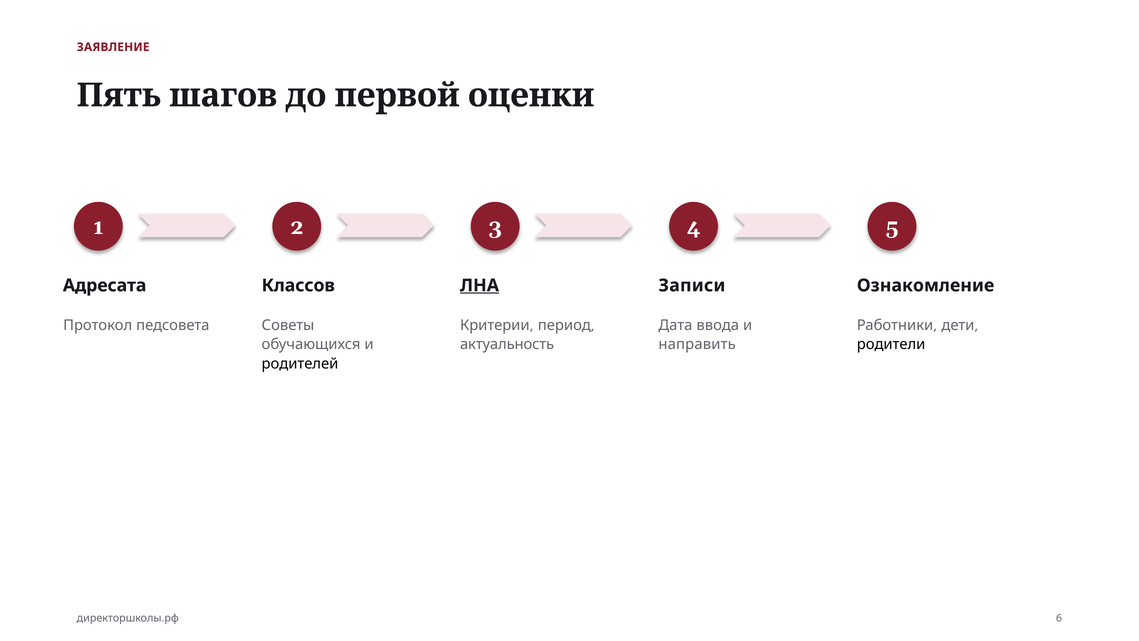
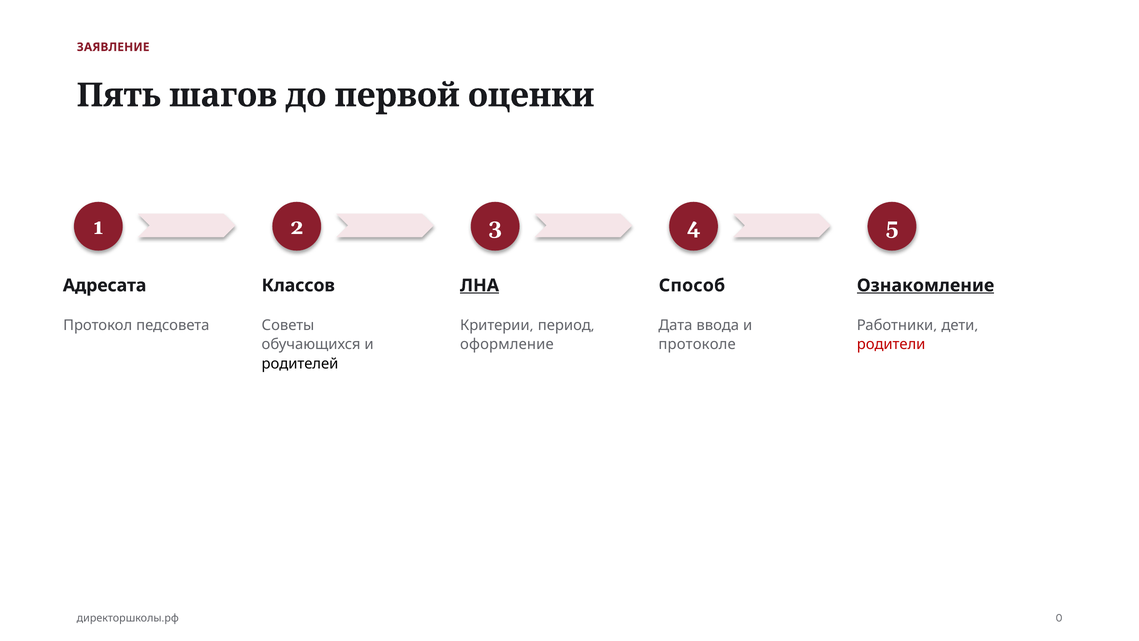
Записи: Записи -> Способ
Ознакомление underline: none -> present
актуальность: актуальность -> оформление
направить: направить -> протоколе
родители colour: black -> red
6: 6 -> 0
